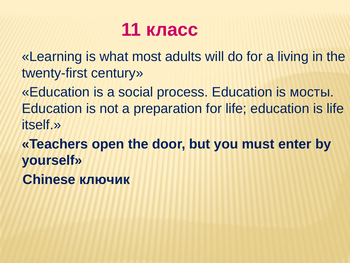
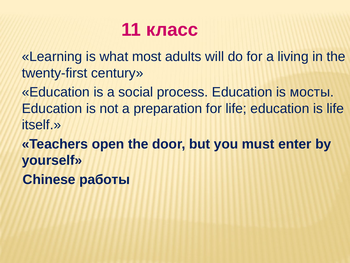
ключик: ключик -> работы
